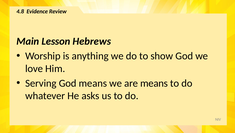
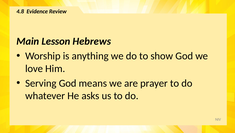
are means: means -> prayer
